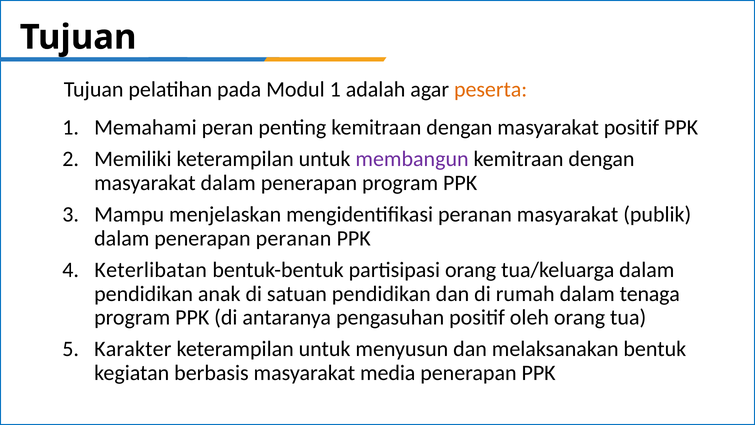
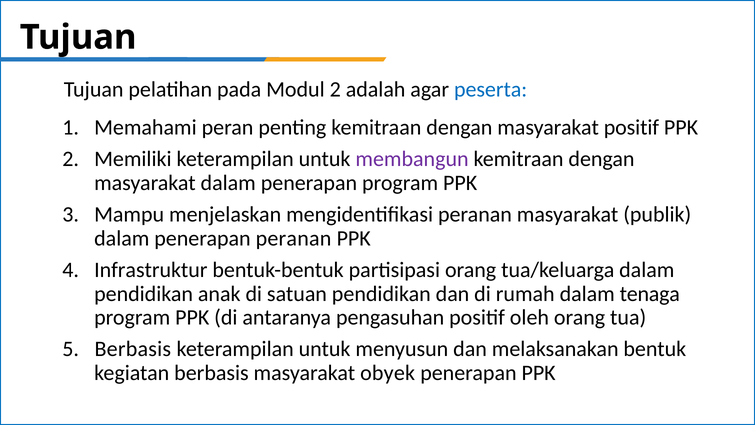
Modul 1: 1 -> 2
peserta colour: orange -> blue
Keterlibatan: Keterlibatan -> Infrastruktur
5 Karakter: Karakter -> Berbasis
media: media -> obyek
